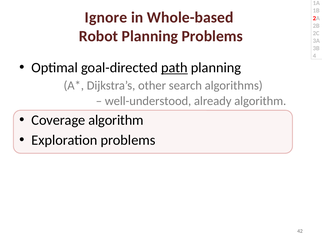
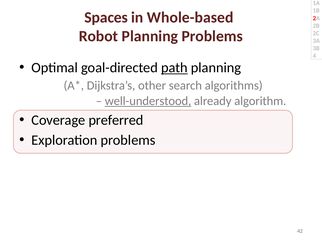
Ignore: Ignore -> Spaces
well-understood underline: none -> present
Coverage algorithm: algorithm -> preferred
